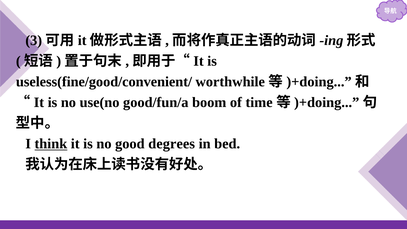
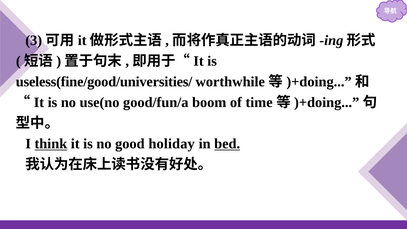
useless(fine/good/convenient/: useless(fine/good/convenient/ -> useless(fine/good/universities/
degrees: degrees -> holiday
bed underline: none -> present
